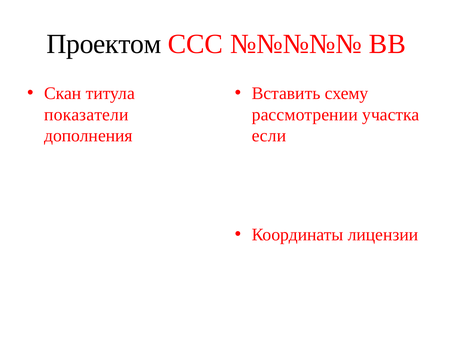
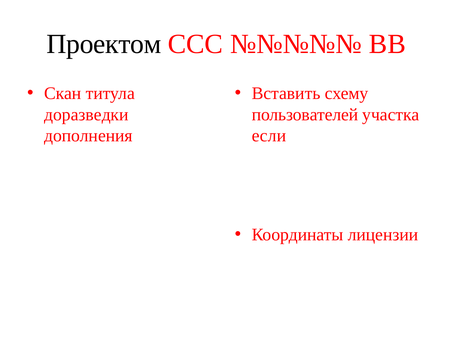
показатели: показатели -> доразведки
рассмотрении: рассмотрении -> пользователей
